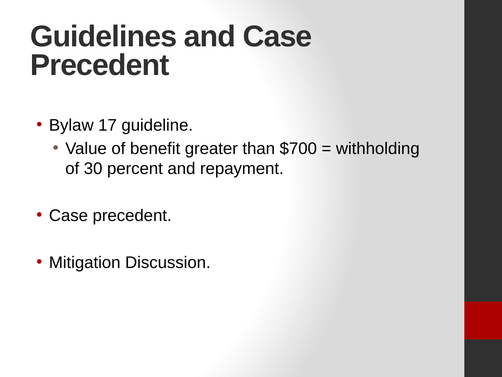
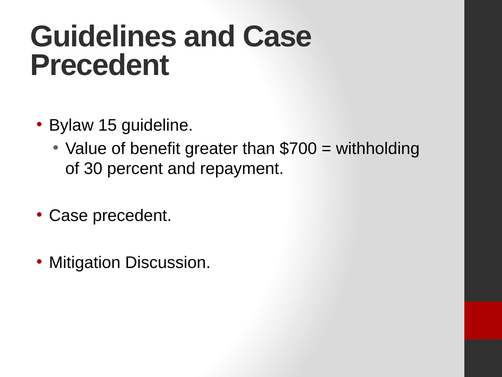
17: 17 -> 15
